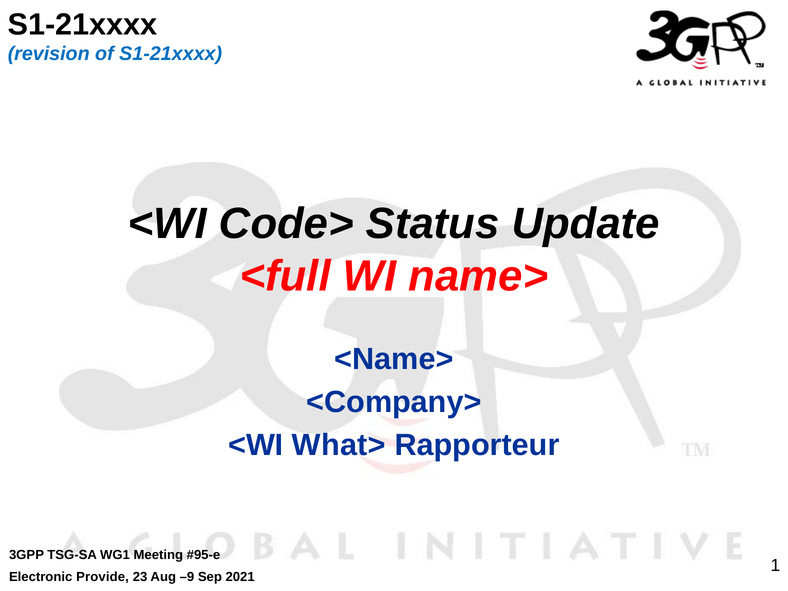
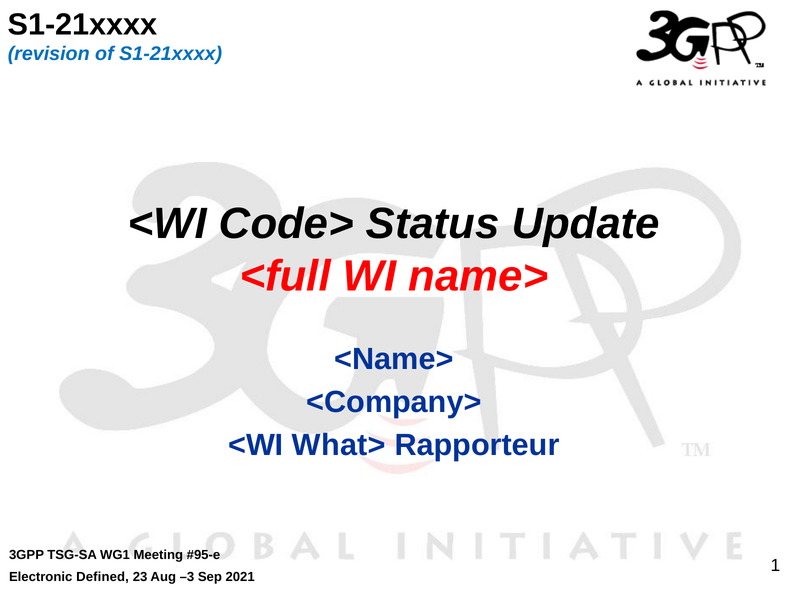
Provide: Provide -> Defined
–9: –9 -> –3
